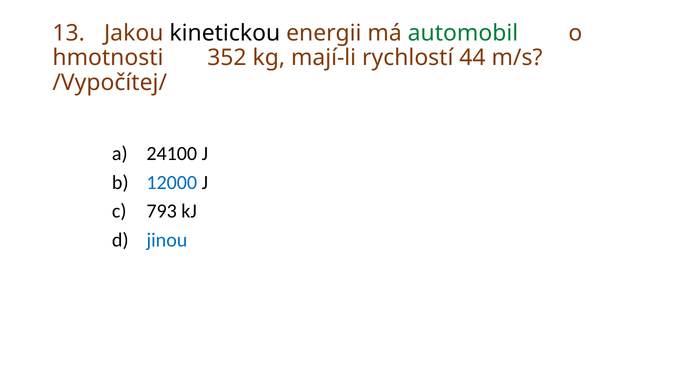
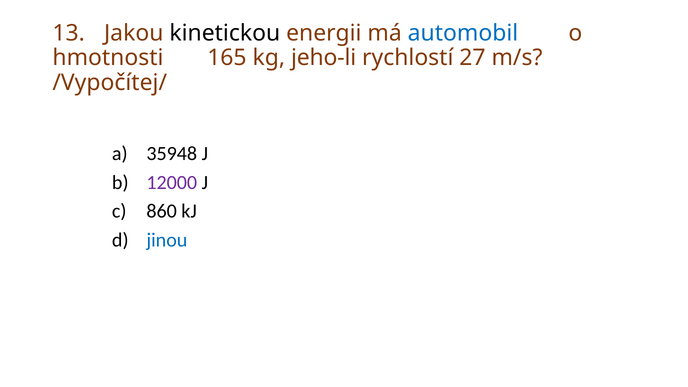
automobil colour: green -> blue
352: 352 -> 165
mají-li: mají-li -> jeho-li
44: 44 -> 27
24100: 24100 -> 35948
12000 colour: blue -> purple
793: 793 -> 860
